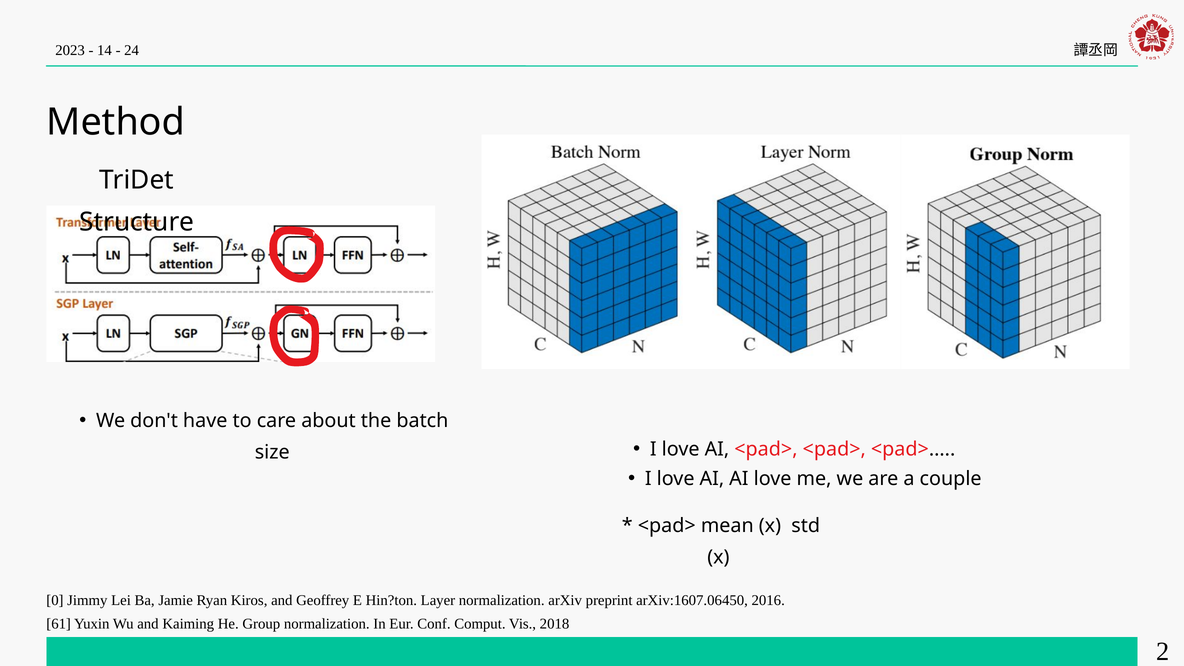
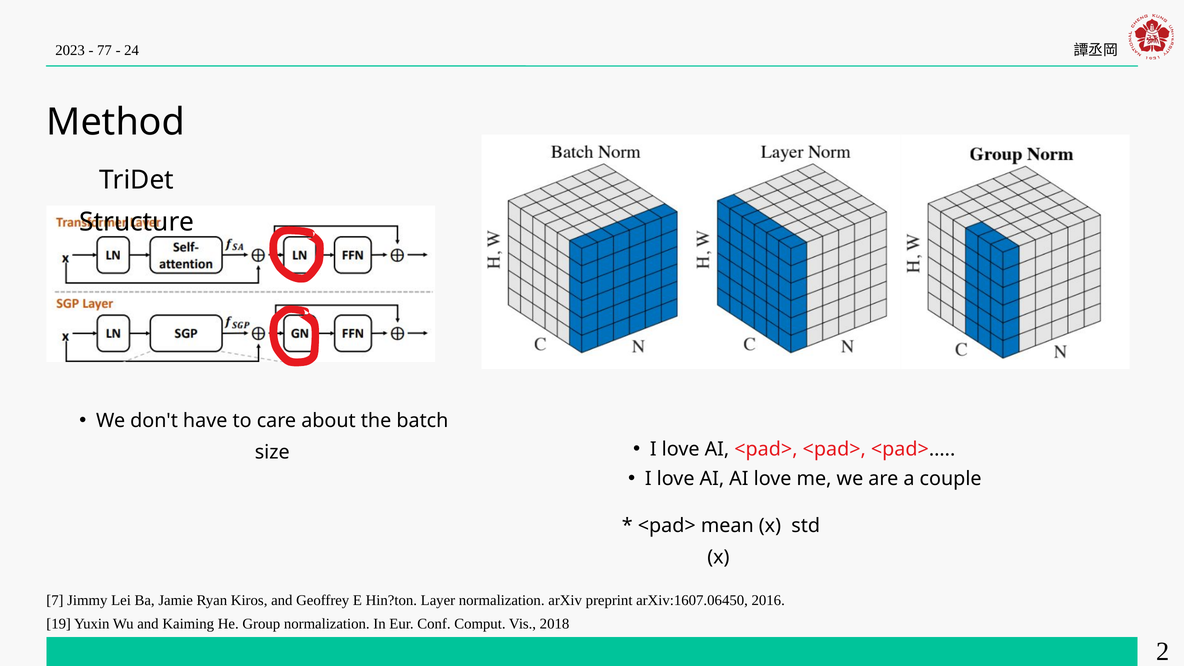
14: 14 -> 77
0: 0 -> 7
61: 61 -> 19
